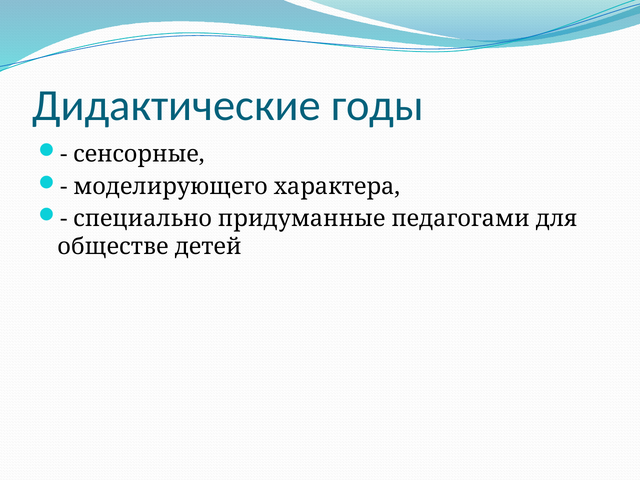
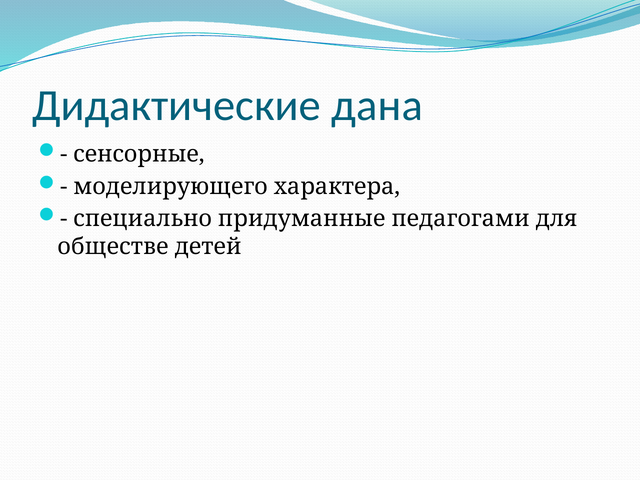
годы: годы -> дана
